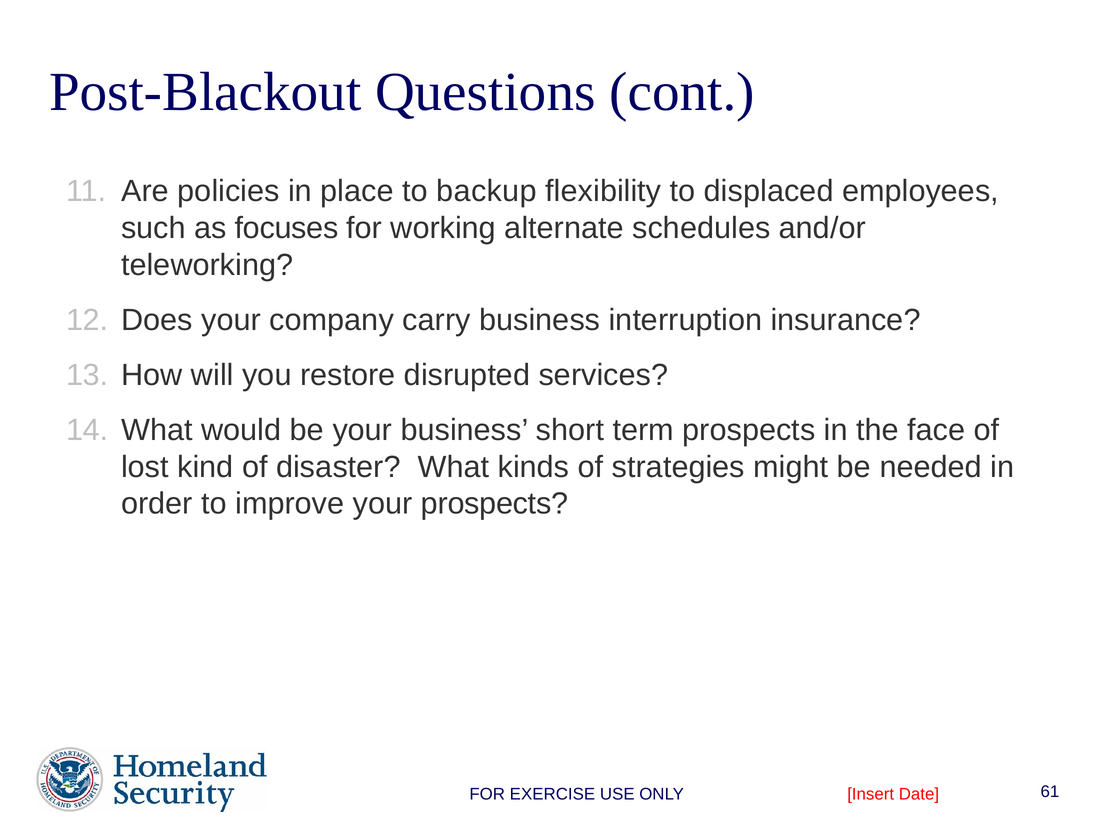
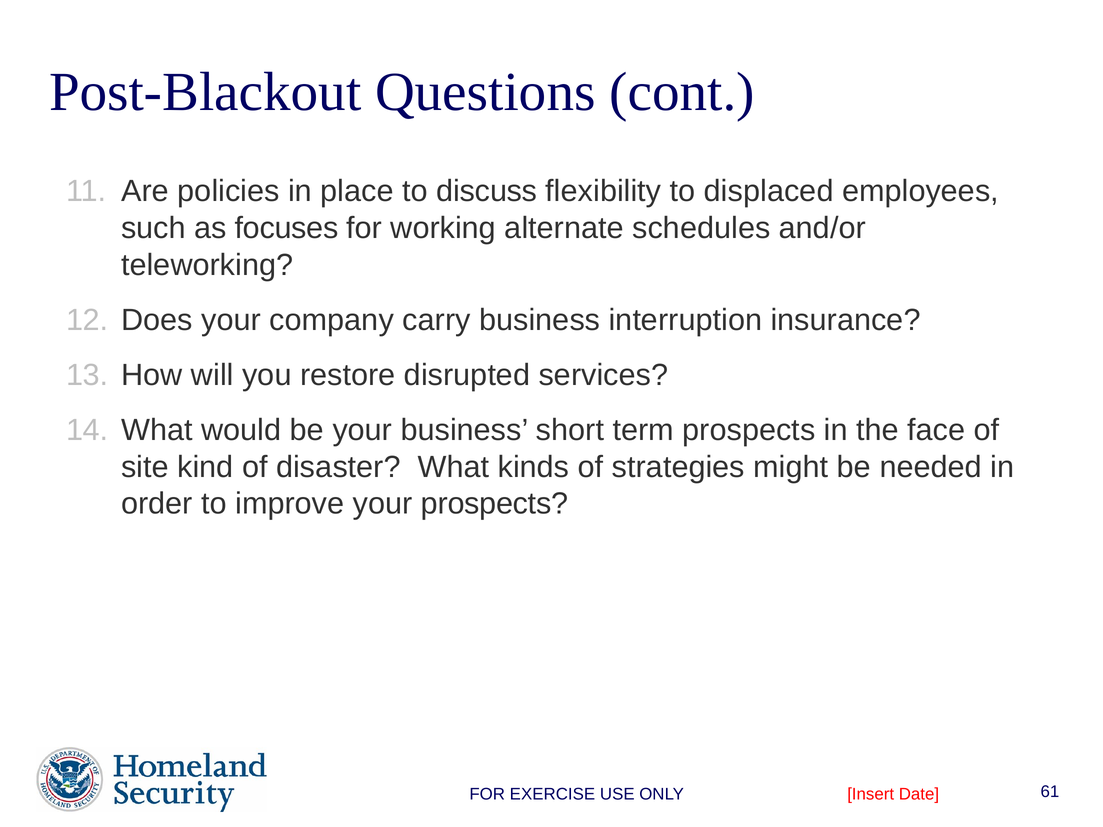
backup: backup -> discuss
lost: lost -> site
